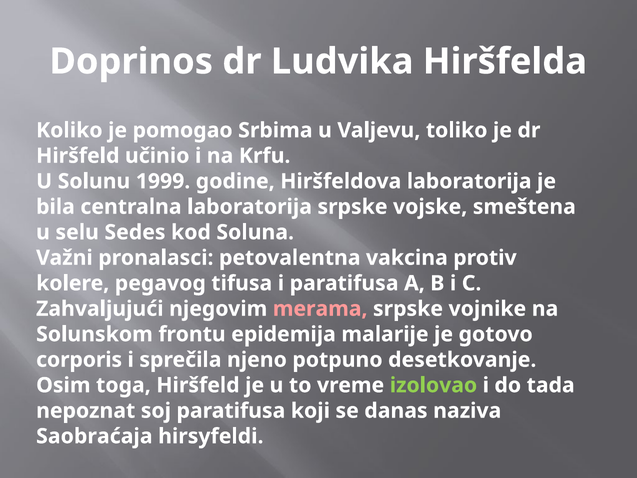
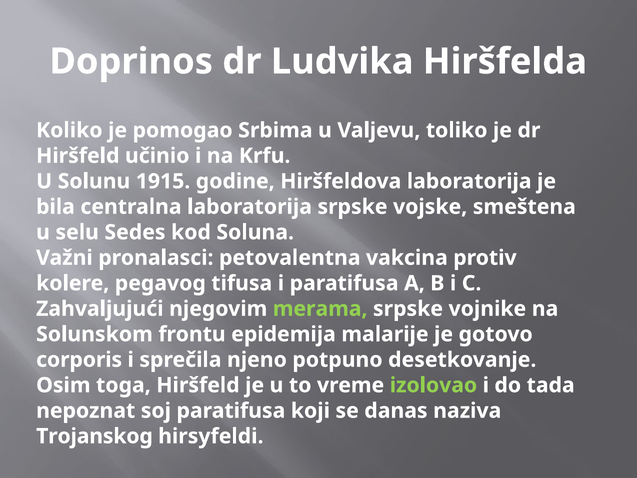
1999: 1999 -> 1915
merama colour: pink -> light green
Saobraćaja: Saobraćaja -> Trojanskog
